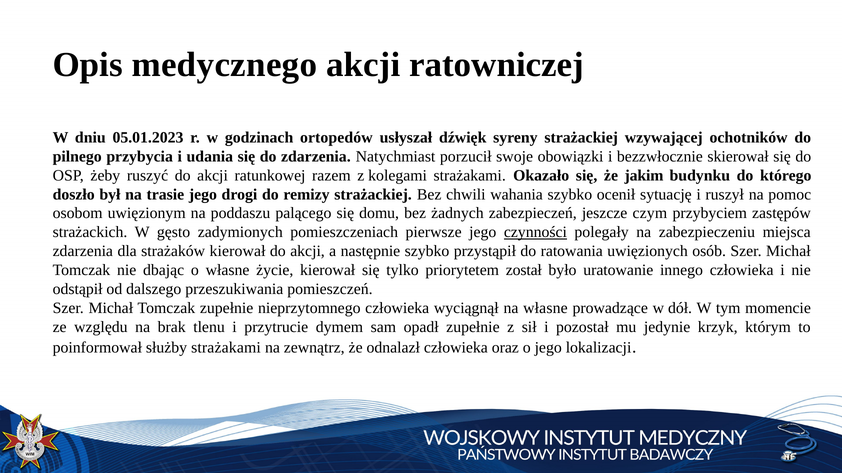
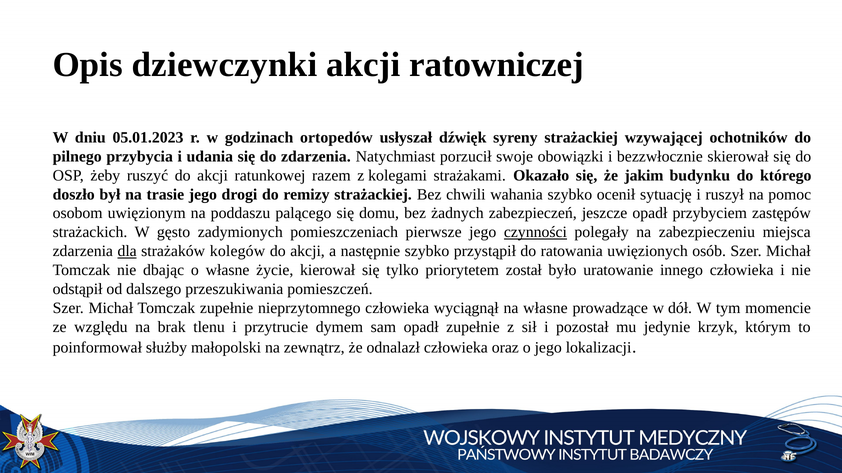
medycznego: medycznego -> dziewczynki
jeszcze czym: czym -> opadł
dla underline: none -> present
strażaków kierował: kierował -> kolegów
służby strażakami: strażakami -> małopolski
